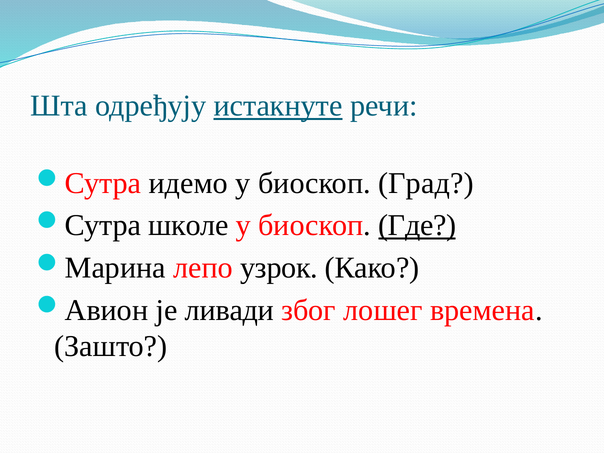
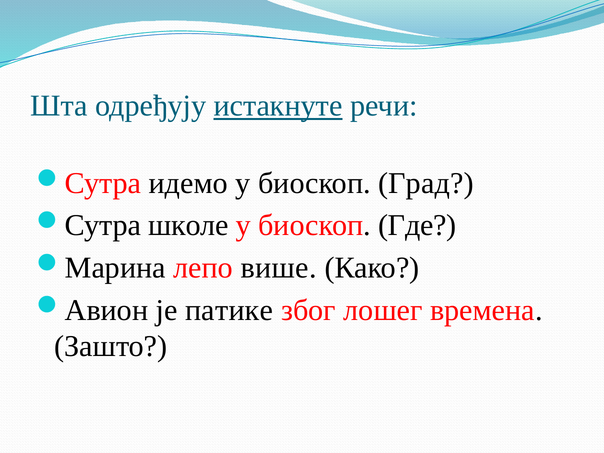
Где underline: present -> none
узрок: узрок -> више
ливади: ливади -> патике
